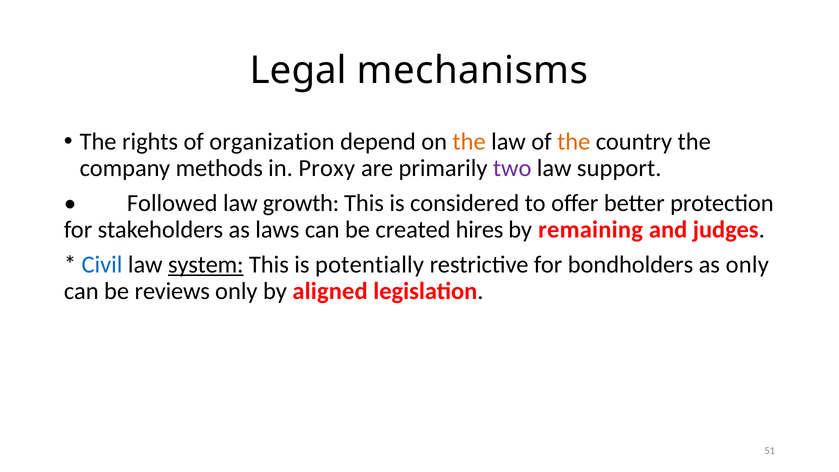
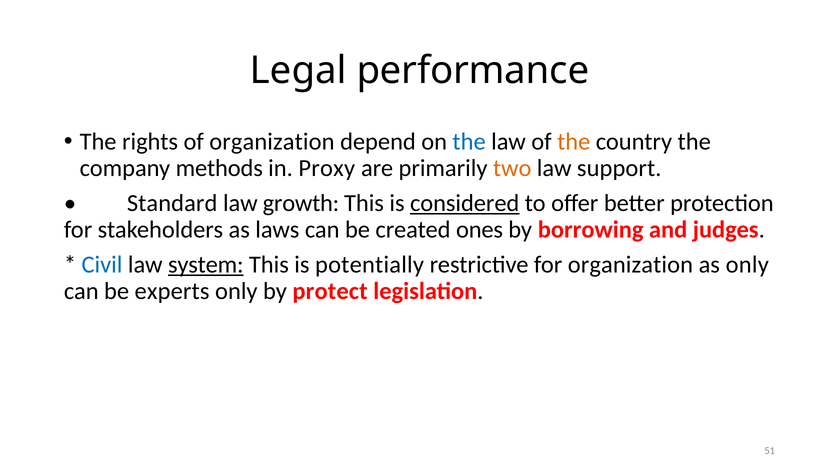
mechanisms: mechanisms -> performance
the at (469, 142) colour: orange -> blue
two colour: purple -> orange
Followed: Followed -> Standard
considered underline: none -> present
hires: hires -> ones
remaining: remaining -> borrowing
for bondholders: bondholders -> organization
reviews: reviews -> experts
aligned: aligned -> protect
